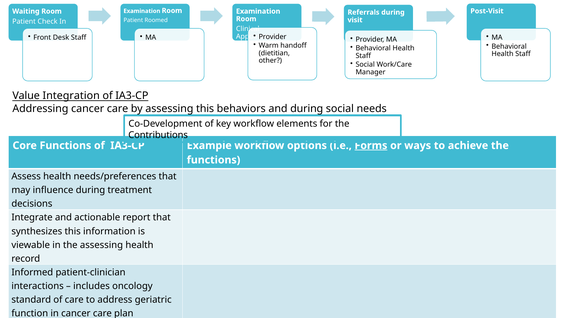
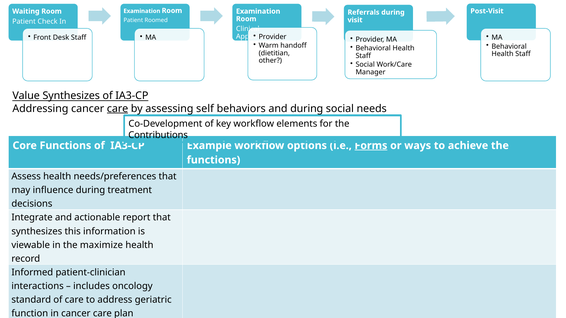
Value Integration: Integration -> Synthesizes
care at (118, 109) underline: none -> present
assessing this: this -> self
the assessing: assessing -> maximize
